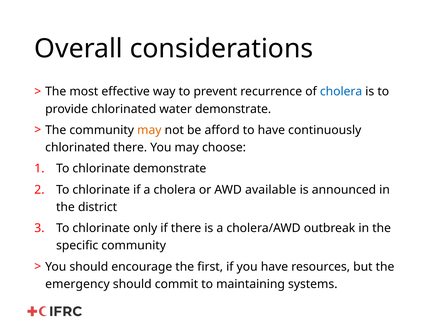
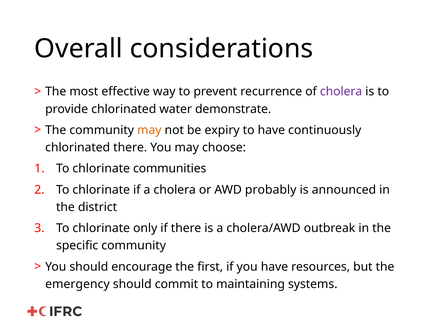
cholera at (341, 92) colour: blue -> purple
afford: afford -> expiry
chlorinate demonstrate: demonstrate -> communities
available: available -> probably
